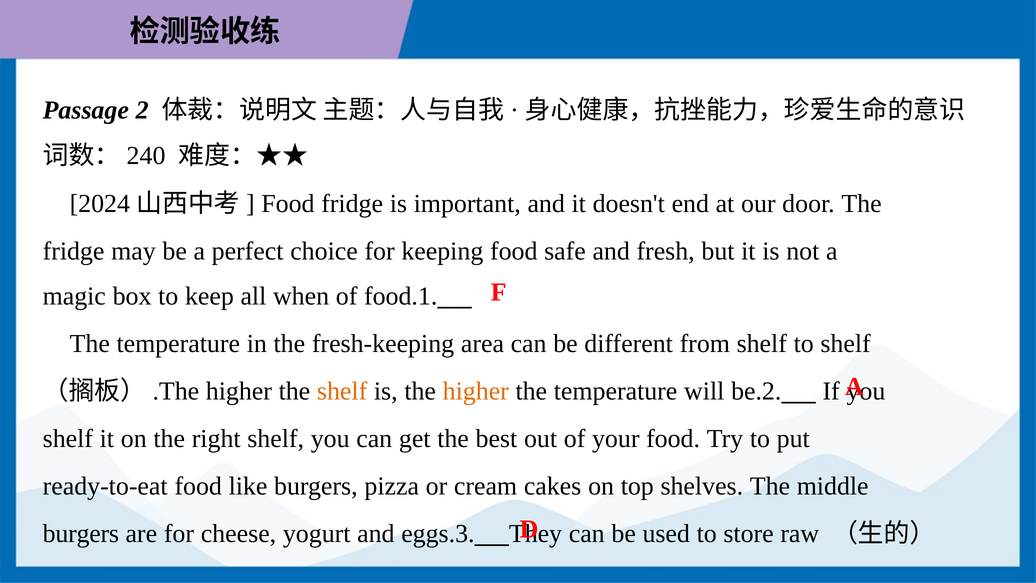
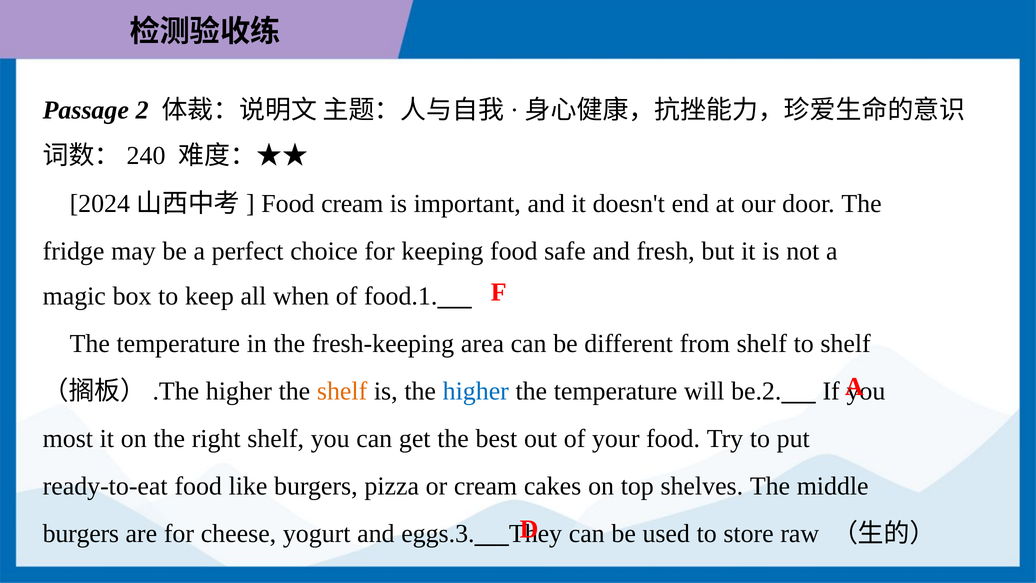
Food fridge: fridge -> cream
higher at (476, 391) colour: orange -> blue
shelf at (68, 439): shelf -> most
